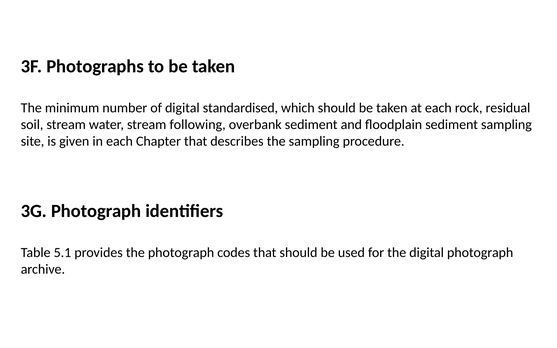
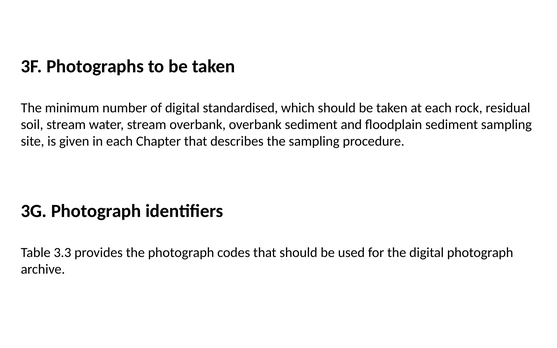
stream following: following -> overbank
5.1: 5.1 -> 3.3
